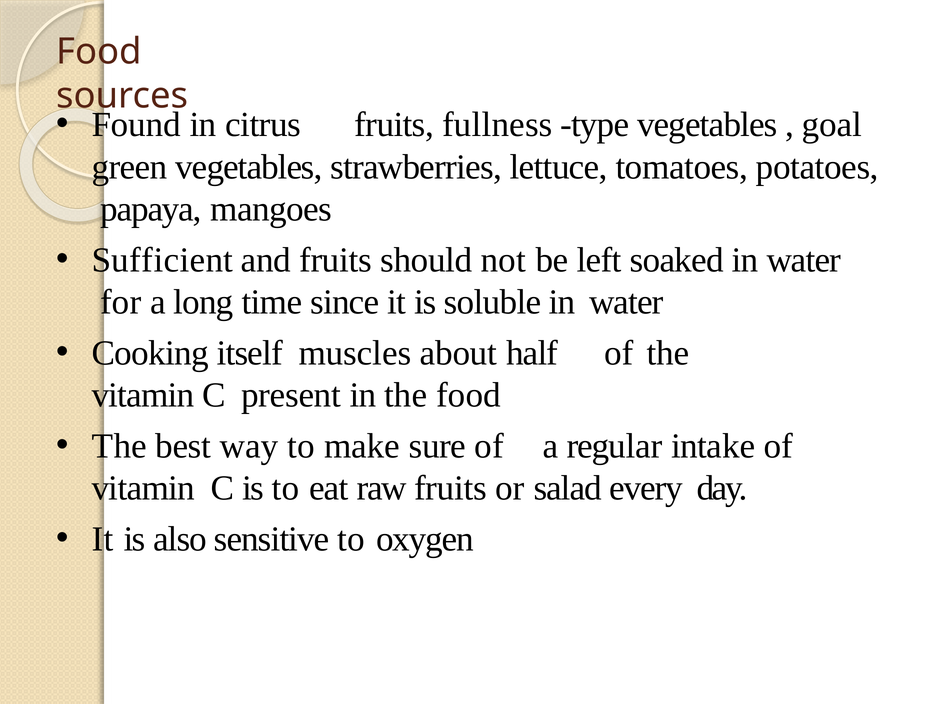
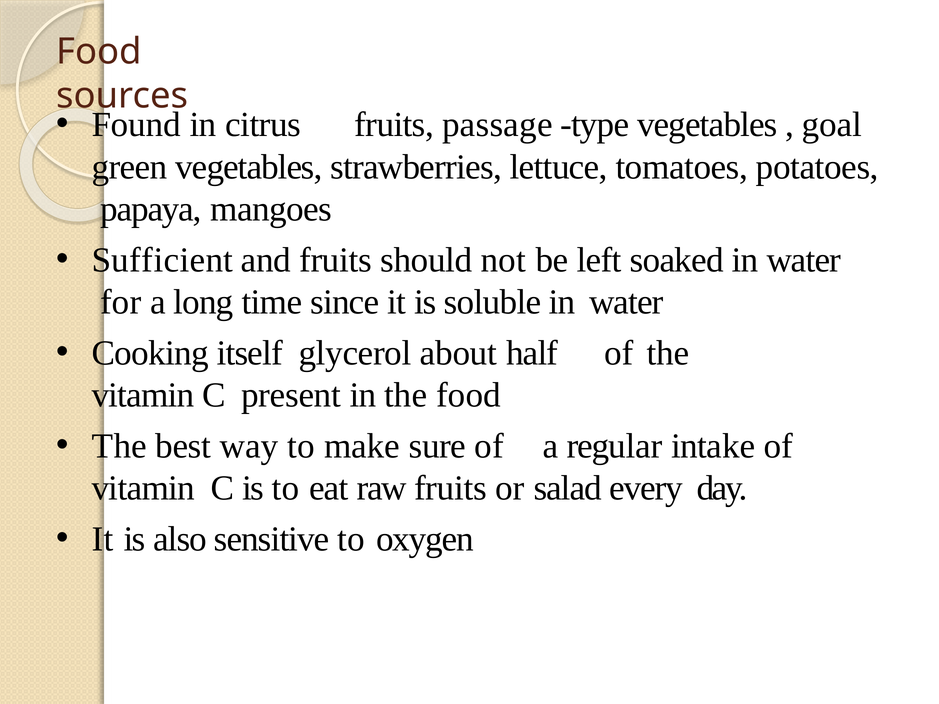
fullness: fullness -> passage
muscles: muscles -> glycerol
